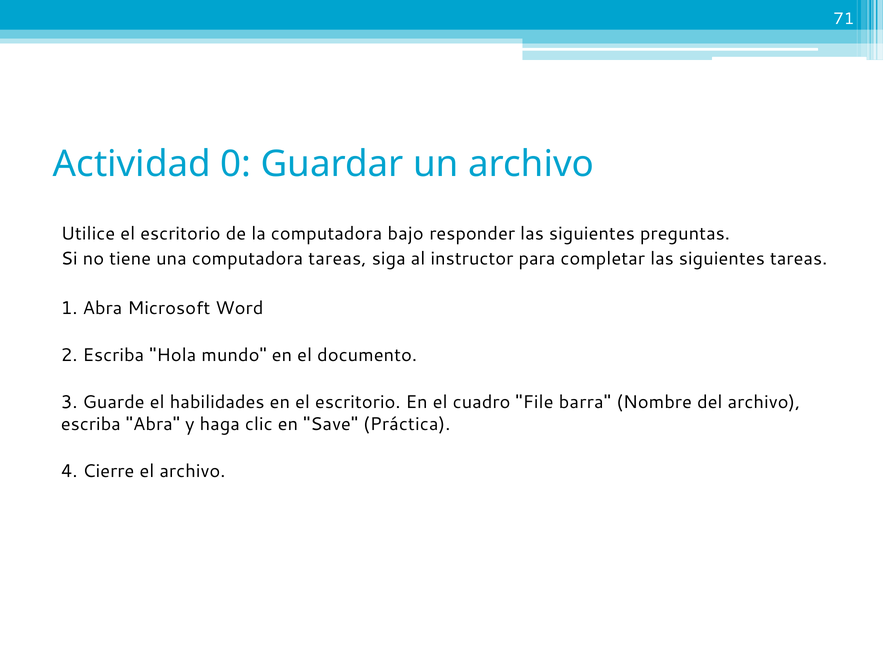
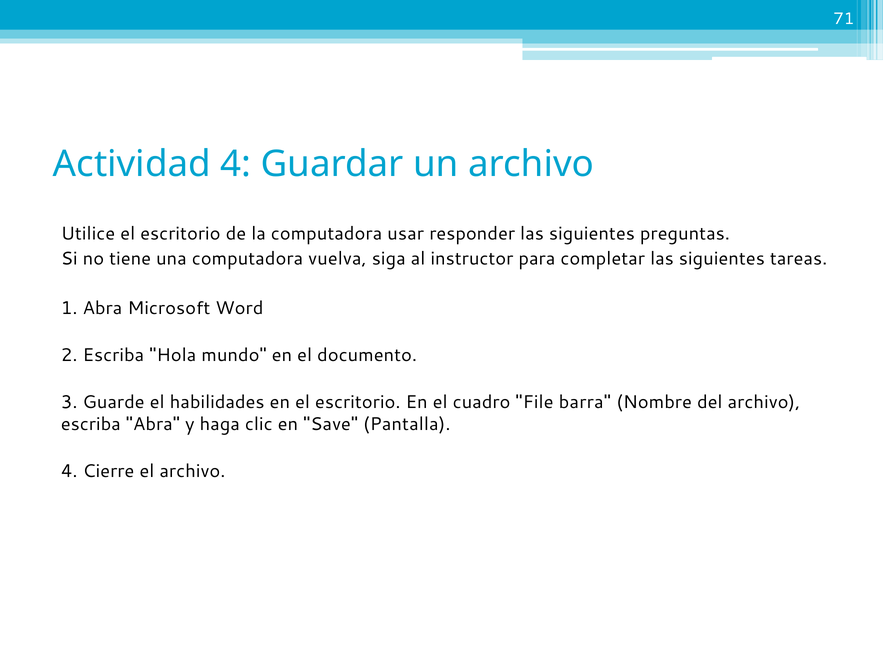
Actividad 0: 0 -> 4
bajo: bajo -> usar
computadora tareas: tareas -> vuelva
Práctica: Práctica -> Pantalla
